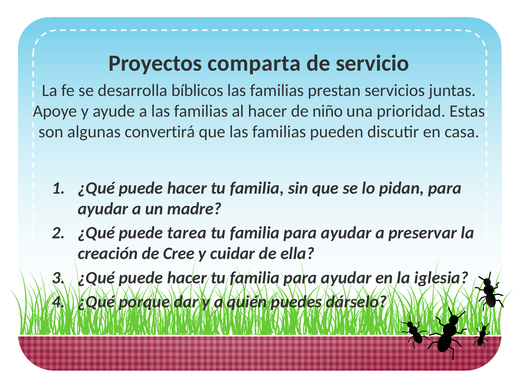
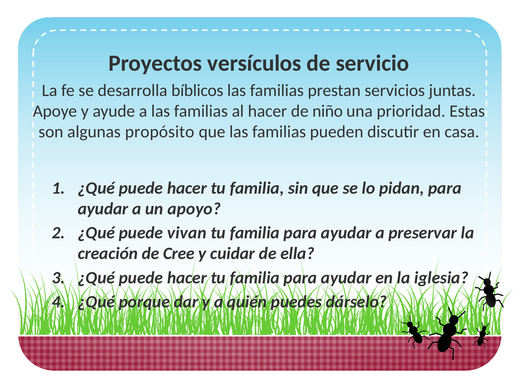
comparta: comparta -> versículos
convertirá: convertirá -> propósito
madre: madre -> apoyo
tarea: tarea -> vivan
